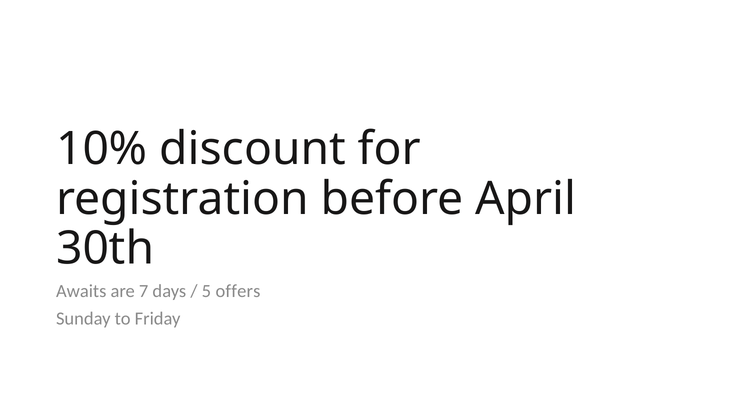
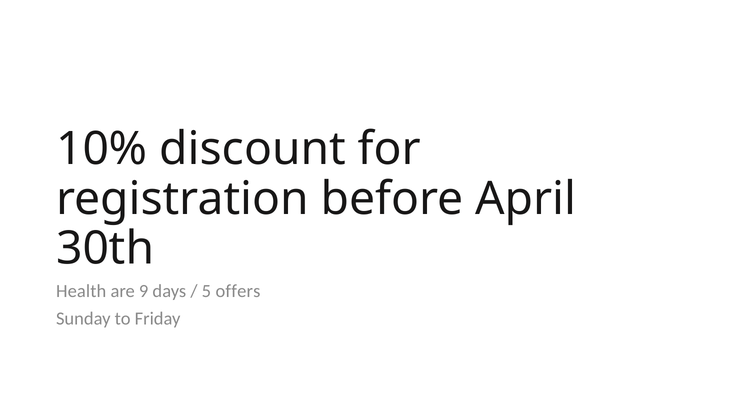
Awaits: Awaits -> Health
7: 7 -> 9
